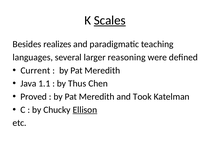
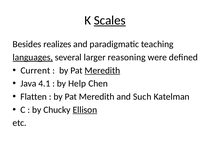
languages underline: none -> present
Meredith at (102, 70) underline: none -> present
1.1: 1.1 -> 4.1
Thus: Thus -> Help
Proved: Proved -> Flatten
Took: Took -> Such
